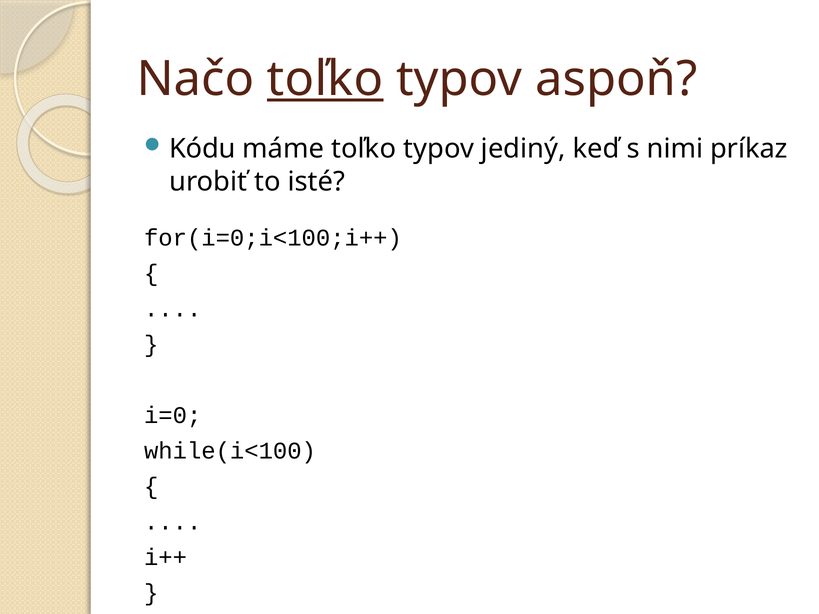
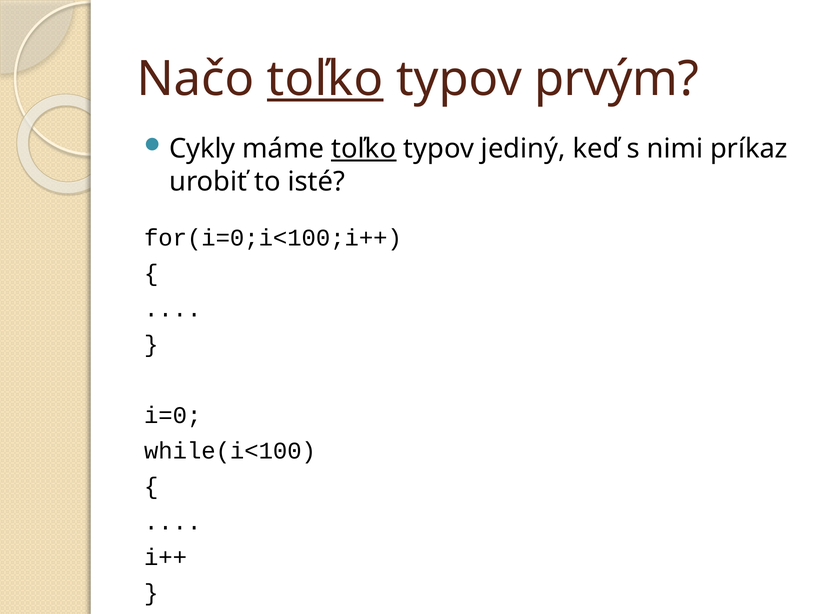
aspoň: aspoň -> prvým
Kódu: Kódu -> Cykly
toľko at (364, 149) underline: none -> present
